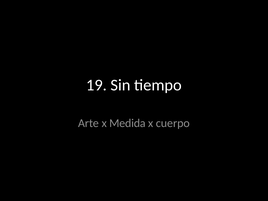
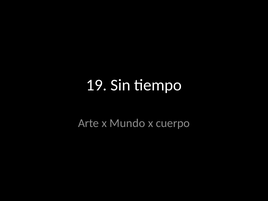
Medida: Medida -> Mundo
